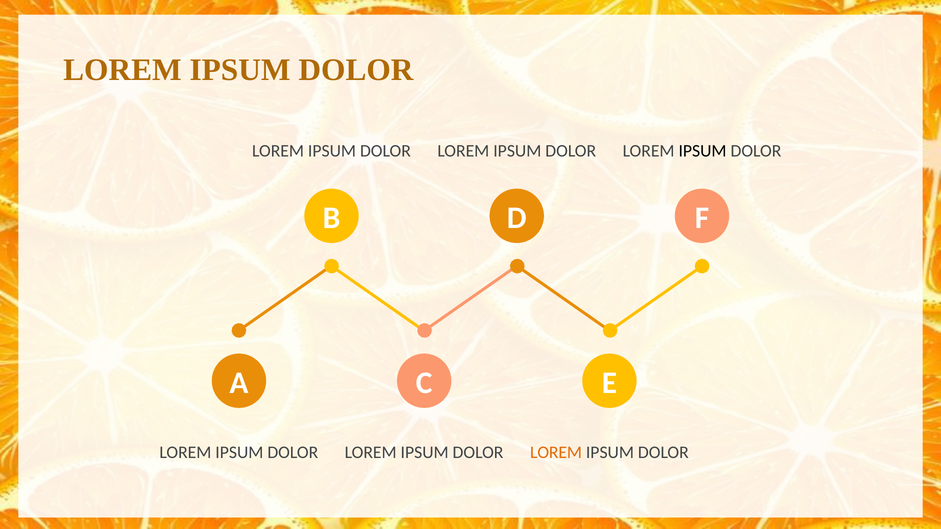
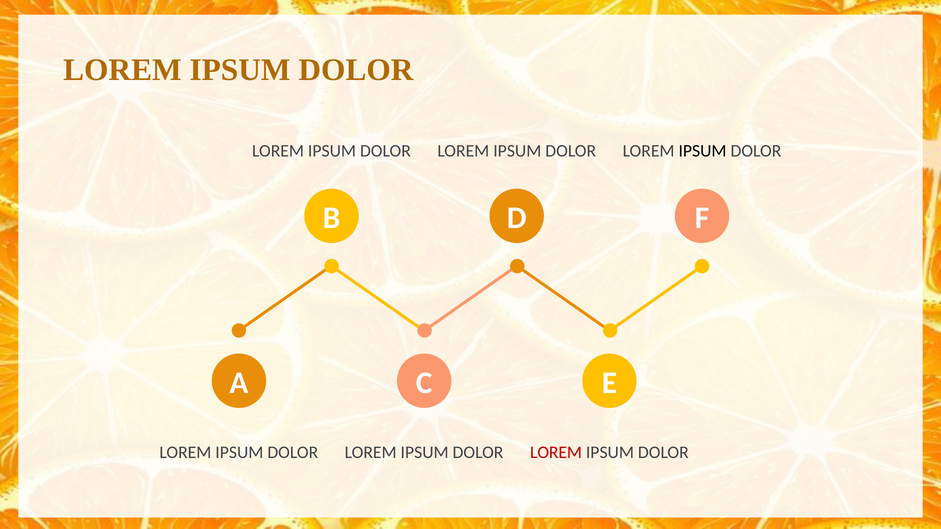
LOREM at (556, 453) colour: orange -> red
